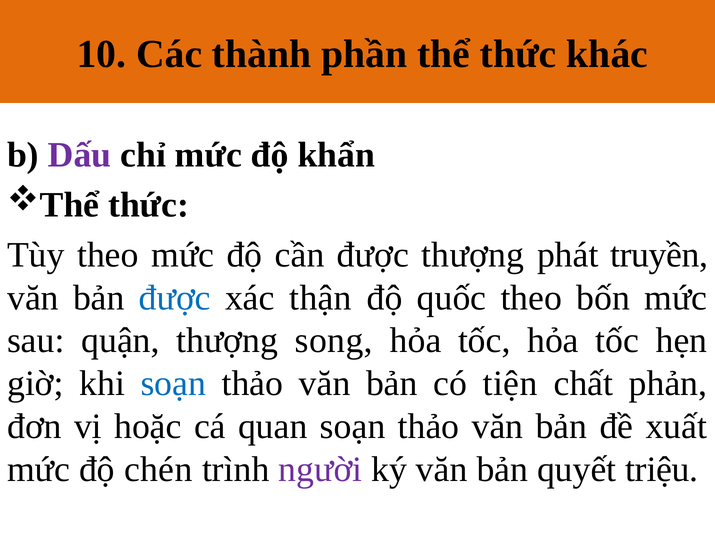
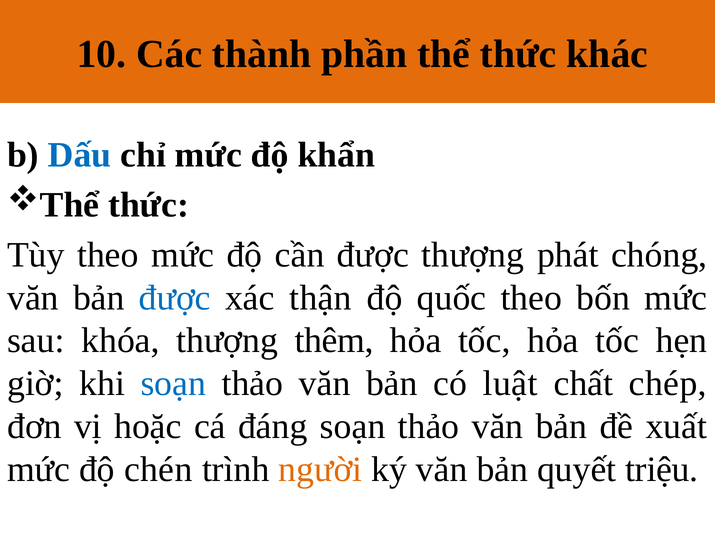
Dấu colour: purple -> blue
truyền: truyền -> chóng
quận: quận -> khóa
song: song -> thêm
tiện: tiện -> luật
phản: phản -> chép
quan: quan -> đáng
người colour: purple -> orange
